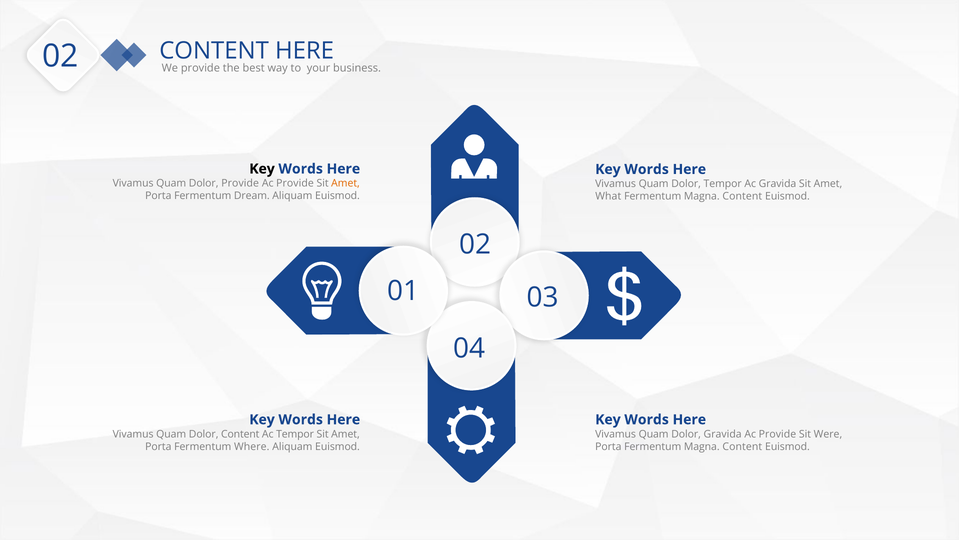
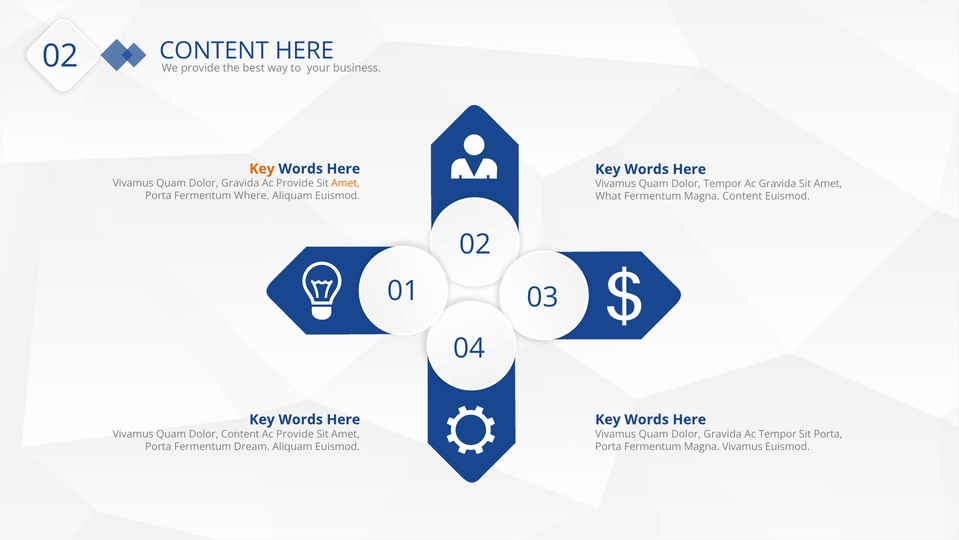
Key at (262, 169) colour: black -> orange
Provide at (240, 183): Provide -> Gravida
Dream: Dream -> Where
Tempor at (295, 434): Tempor -> Provide
Provide at (777, 434): Provide -> Tempor
Sit Were: Were -> Porta
Where: Where -> Dream
Porta Fermentum Magna Content: Content -> Vivamus
